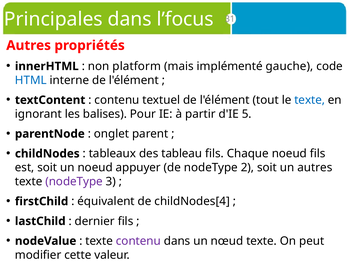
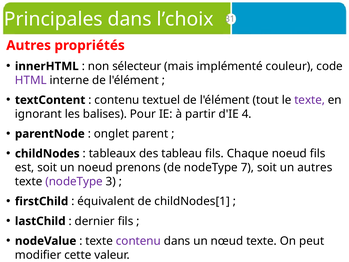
l’focus: l’focus -> l’choix
platform: platform -> sélecteur
gauche: gauche -> couleur
HTML colour: blue -> purple
texte at (310, 100) colour: blue -> purple
5: 5 -> 4
appuyer: appuyer -> prenons
2: 2 -> 7
childNodes[4: childNodes[4 -> childNodes[1
